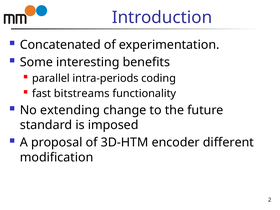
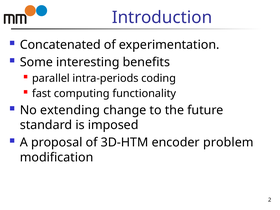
bitstreams: bitstreams -> computing
different: different -> problem
